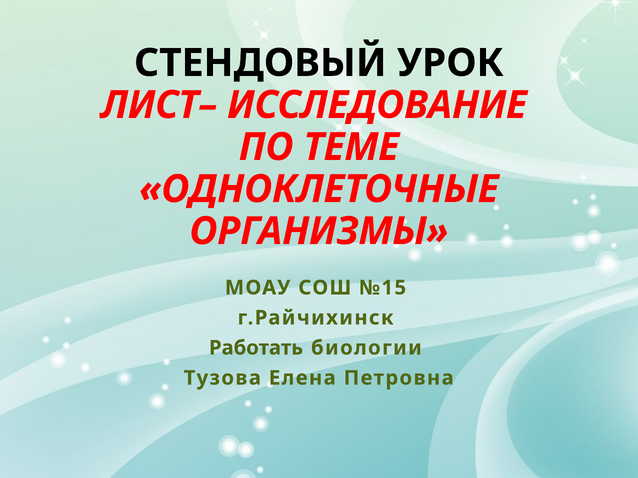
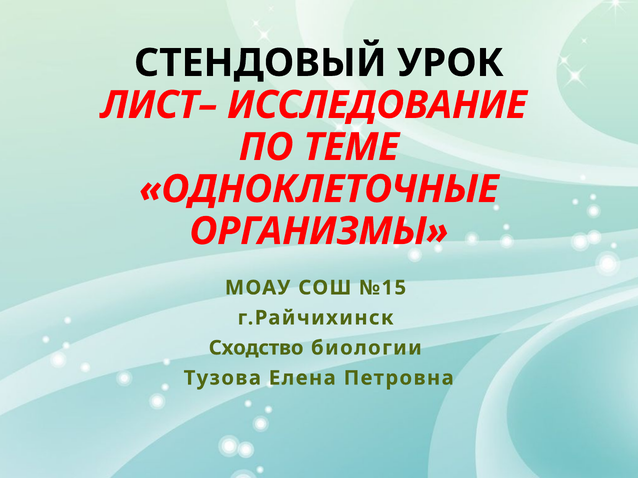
Работать: Работать -> Сходство
